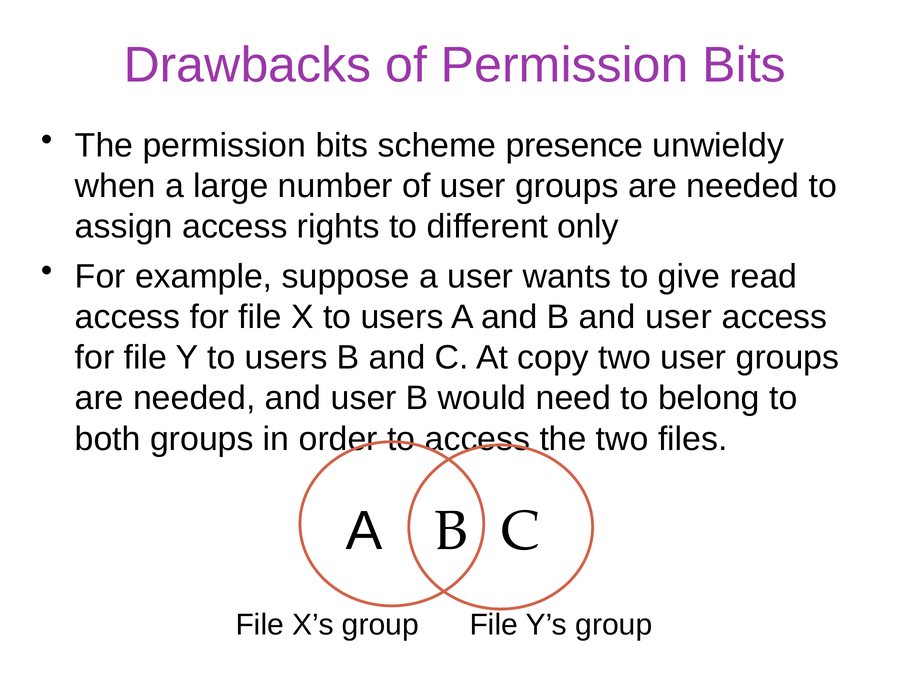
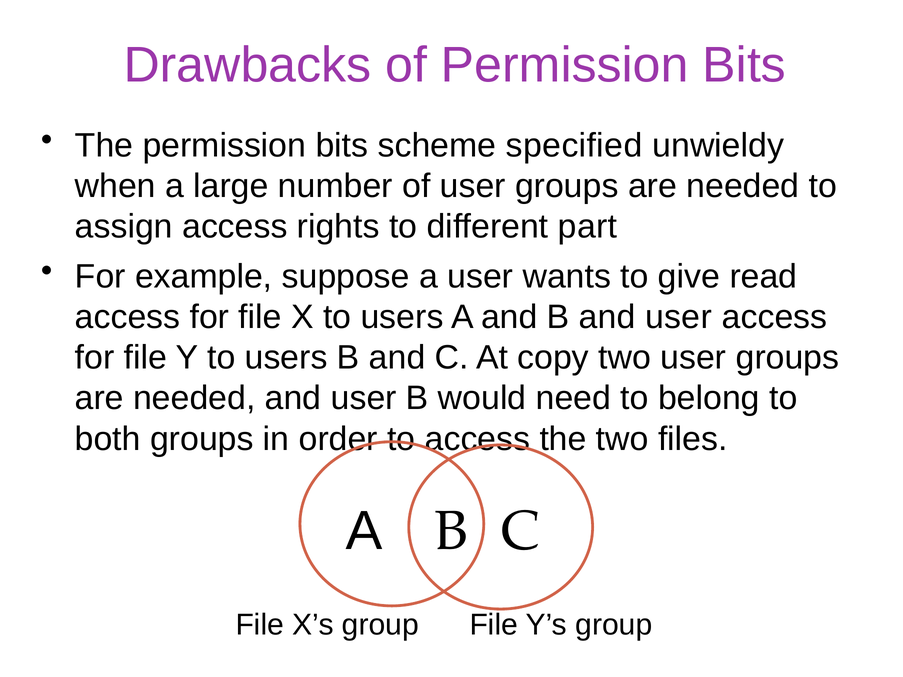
presence: presence -> specified
only: only -> part
